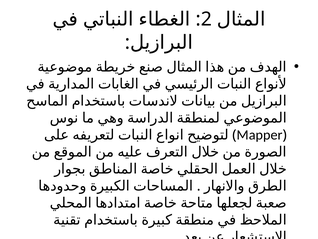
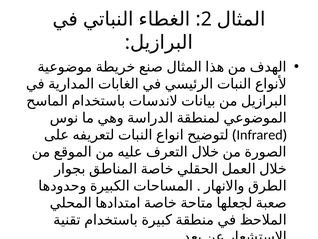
Mapper: Mapper -> Infrared
